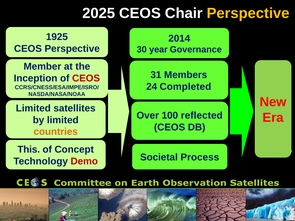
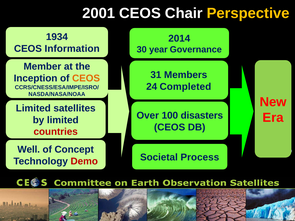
2025: 2025 -> 2001
1925: 1925 -> 1934
CEOS Perspective: Perspective -> Information
CEOS at (86, 78) colour: red -> orange
reflected: reflected -> disasters
countries colour: orange -> red
This: This -> Well
